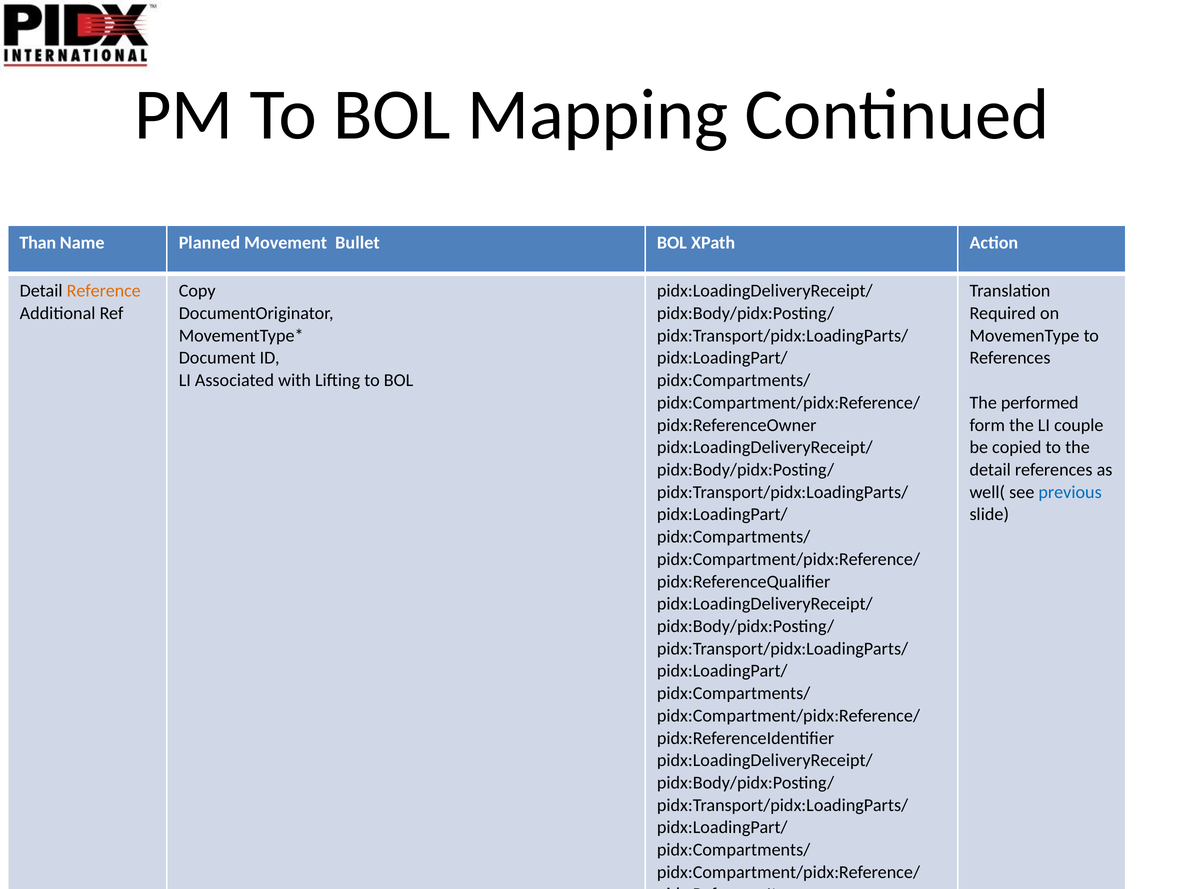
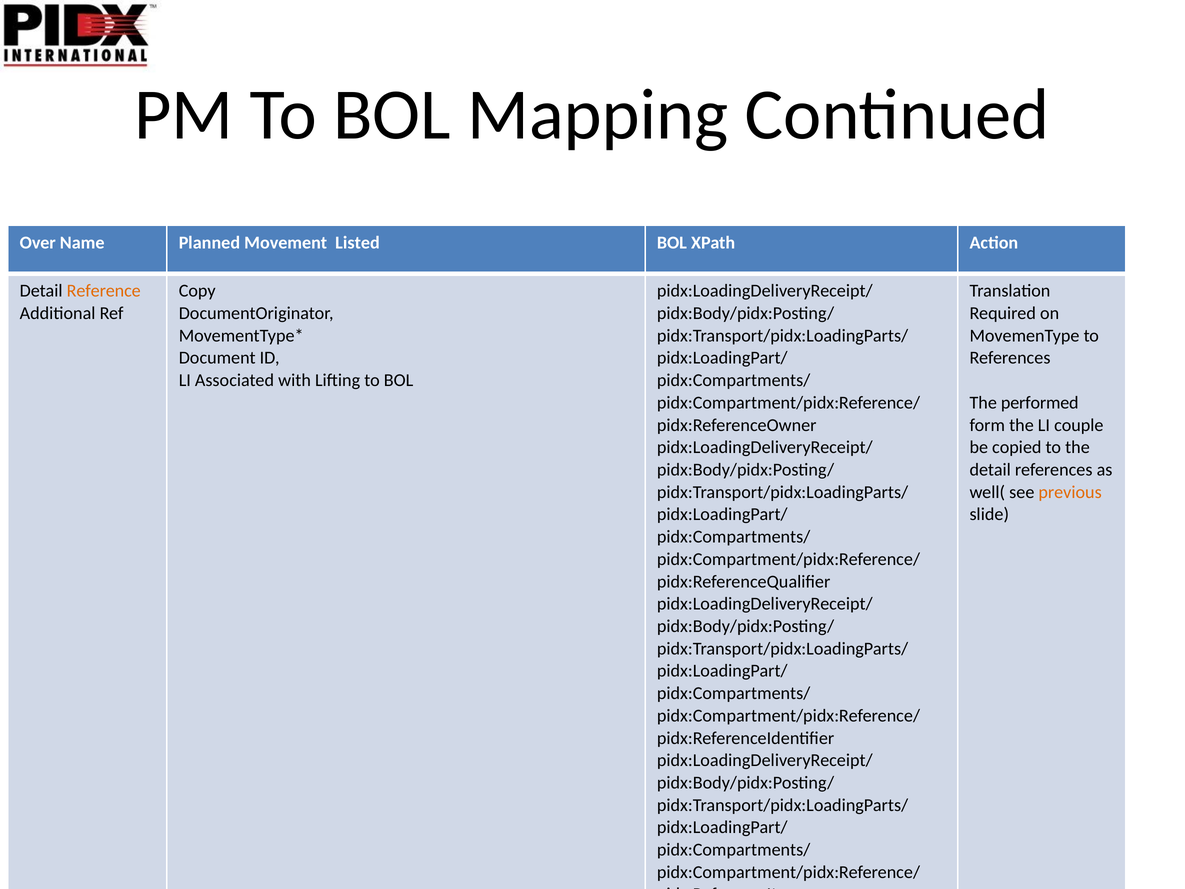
Than: Than -> Over
Bullet: Bullet -> Listed
previous colour: blue -> orange
